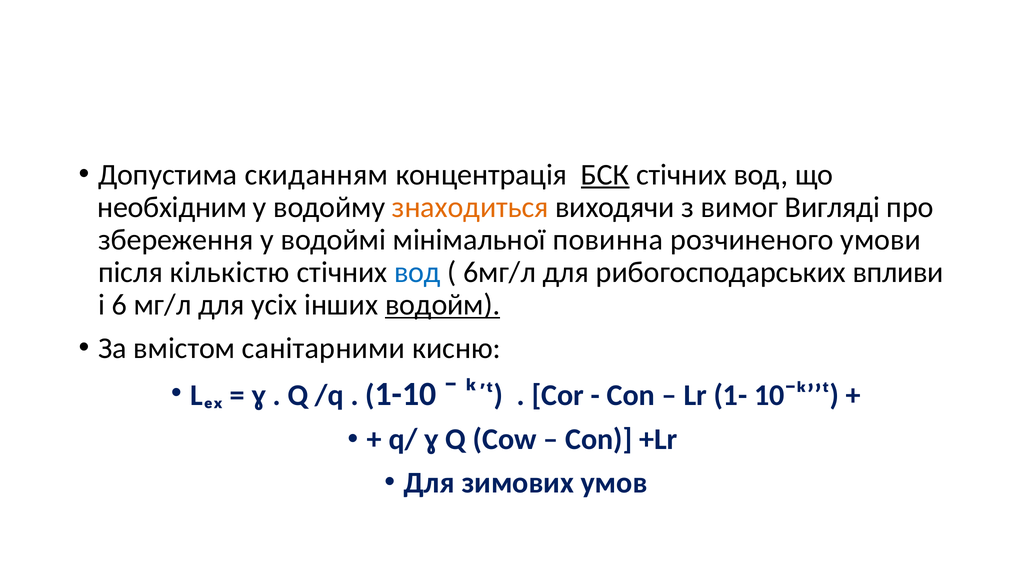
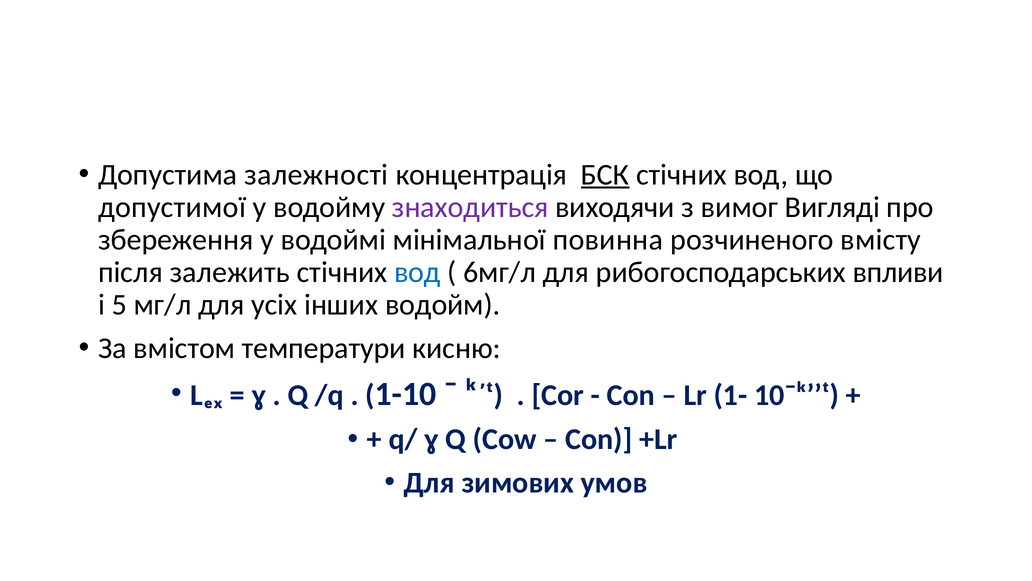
скиданням: скиданням -> залежності
необхідним: необхідним -> допустимої
знаходиться colour: orange -> purple
умови: умови -> вмісту
кількістю: кількістю -> залежить
6: 6 -> 5
водойм underline: present -> none
санітарними: санітарними -> температури
